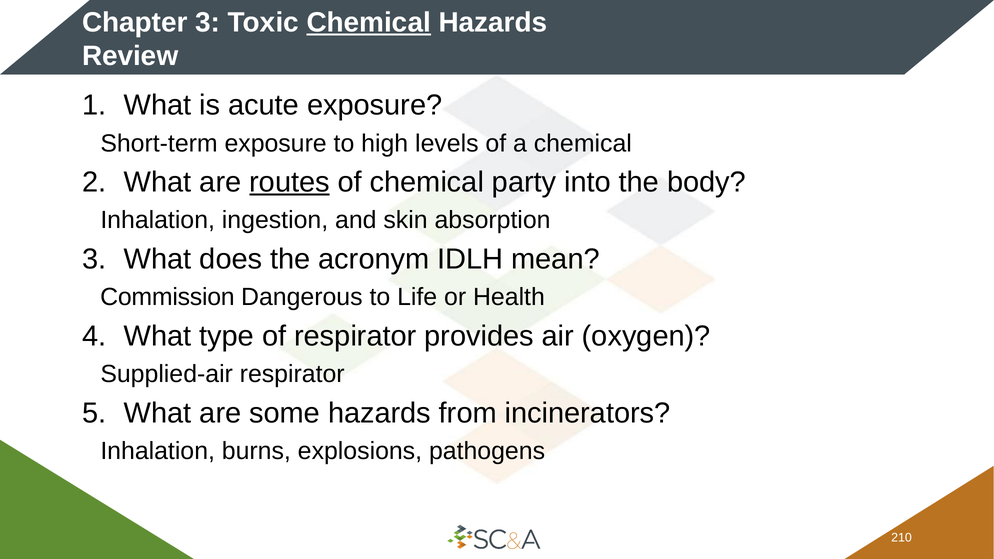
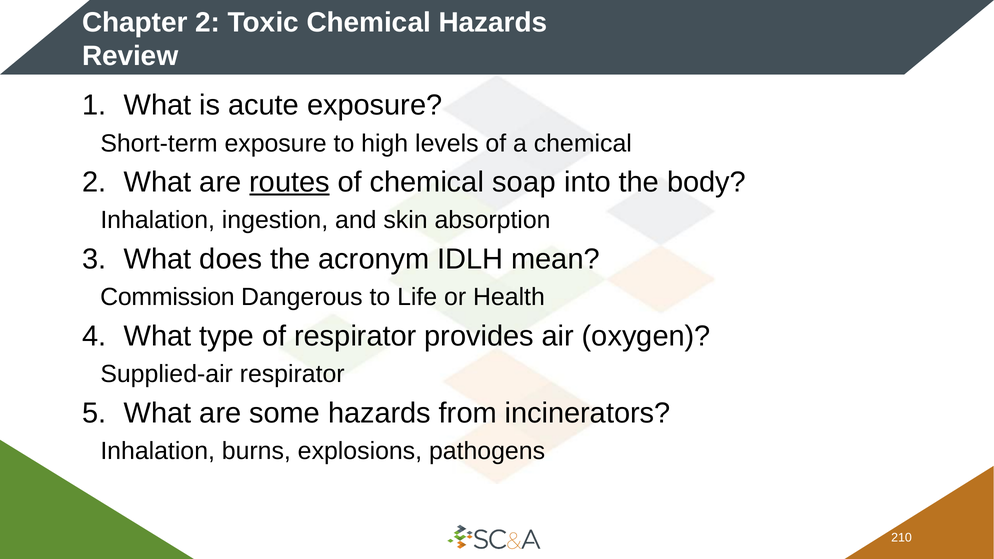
Chapter 3: 3 -> 2
Chemical at (369, 22) underline: present -> none
party: party -> soap
